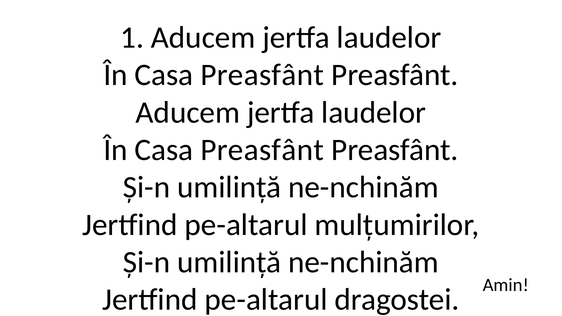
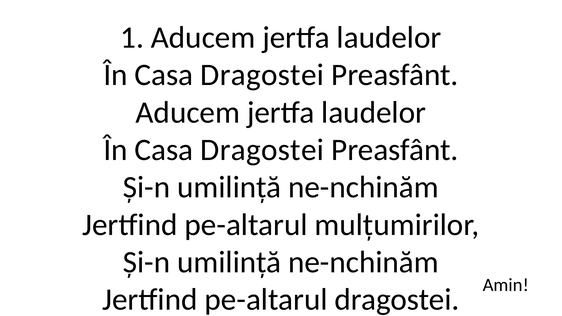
Preasfânt at (262, 75): Preasfânt -> Dragostei
Preasfânt at (262, 150): Preasfânt -> Dragostei
